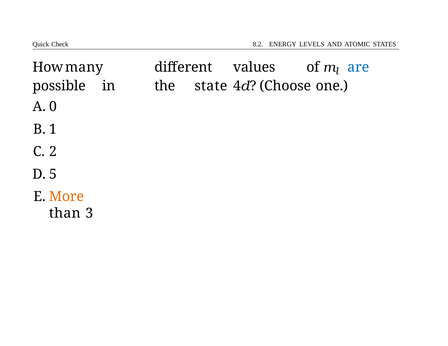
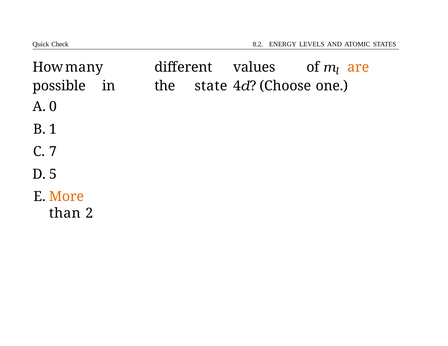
are colour: blue -> orange
2: 2 -> 7
3: 3 -> 2
